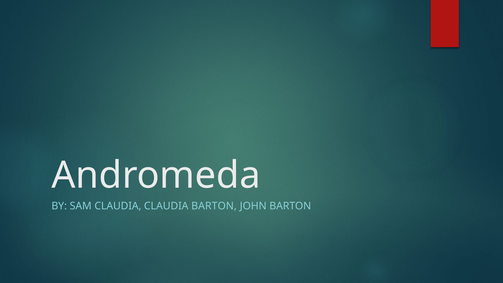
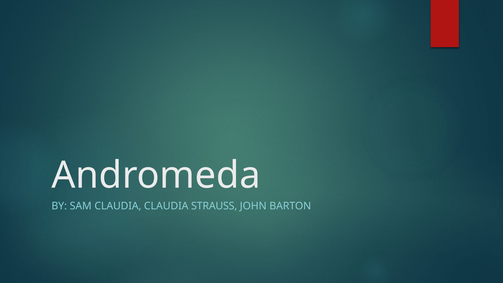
CLAUDIA BARTON: BARTON -> STRAUSS
